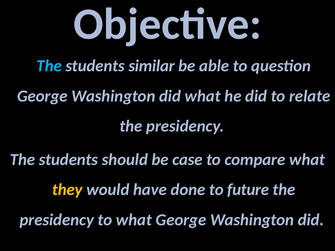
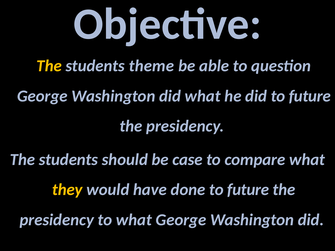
The at (49, 66) colour: light blue -> yellow
similar: similar -> theme
did to relate: relate -> future
